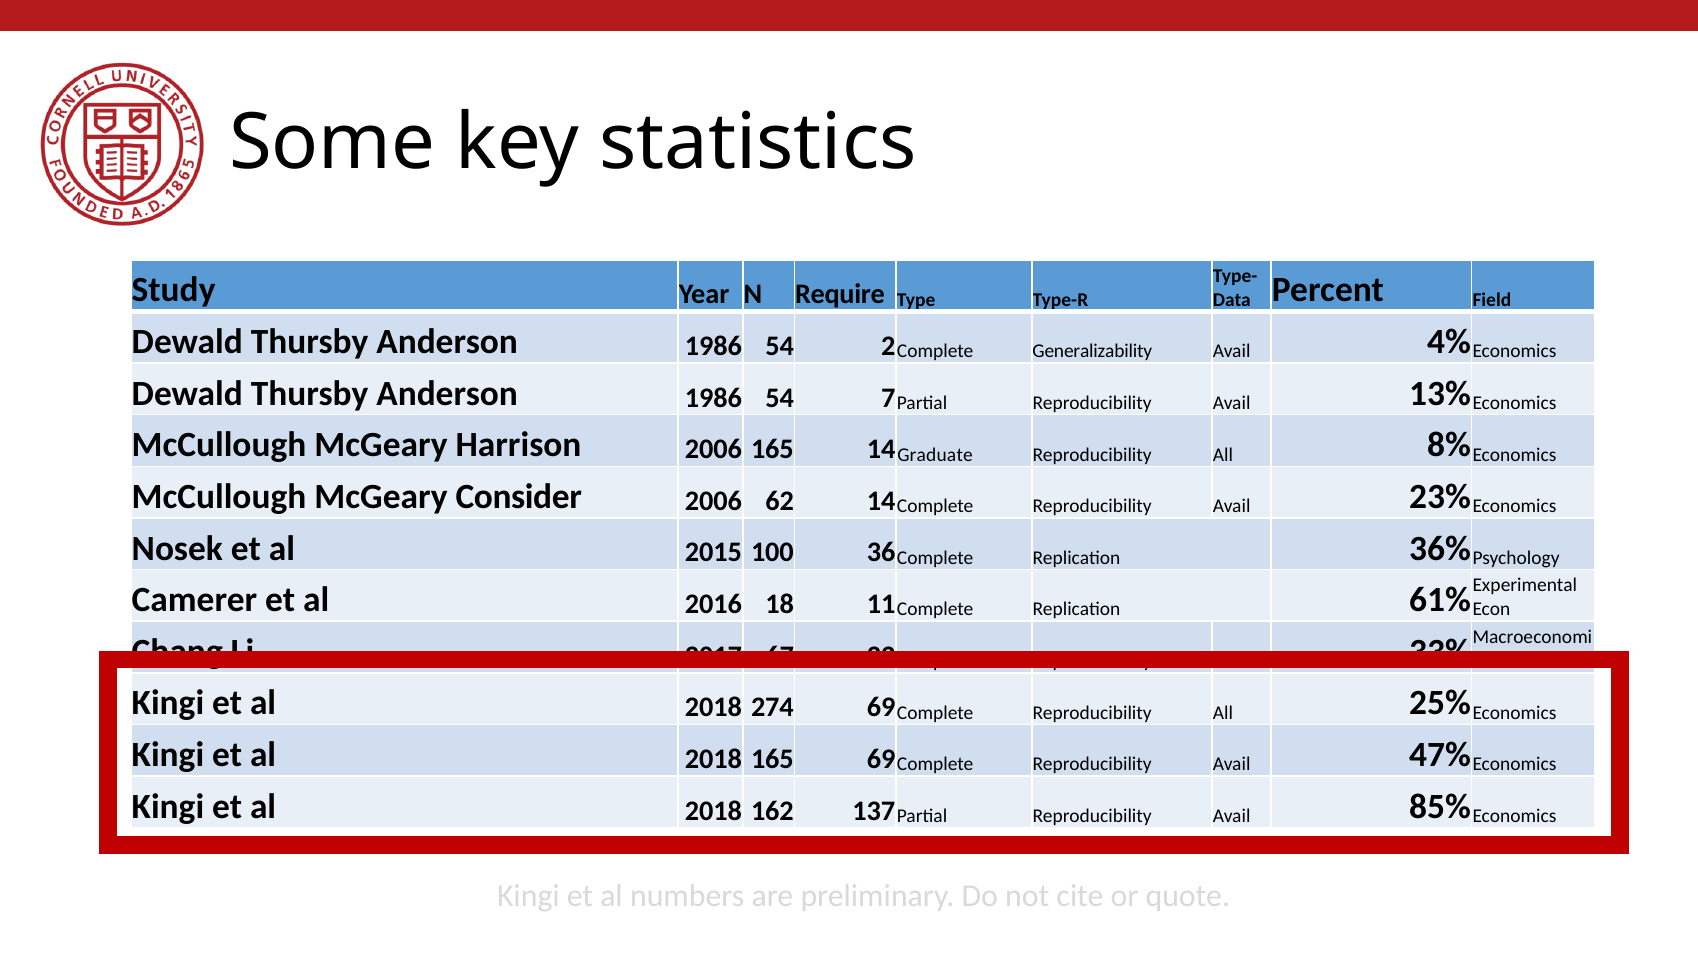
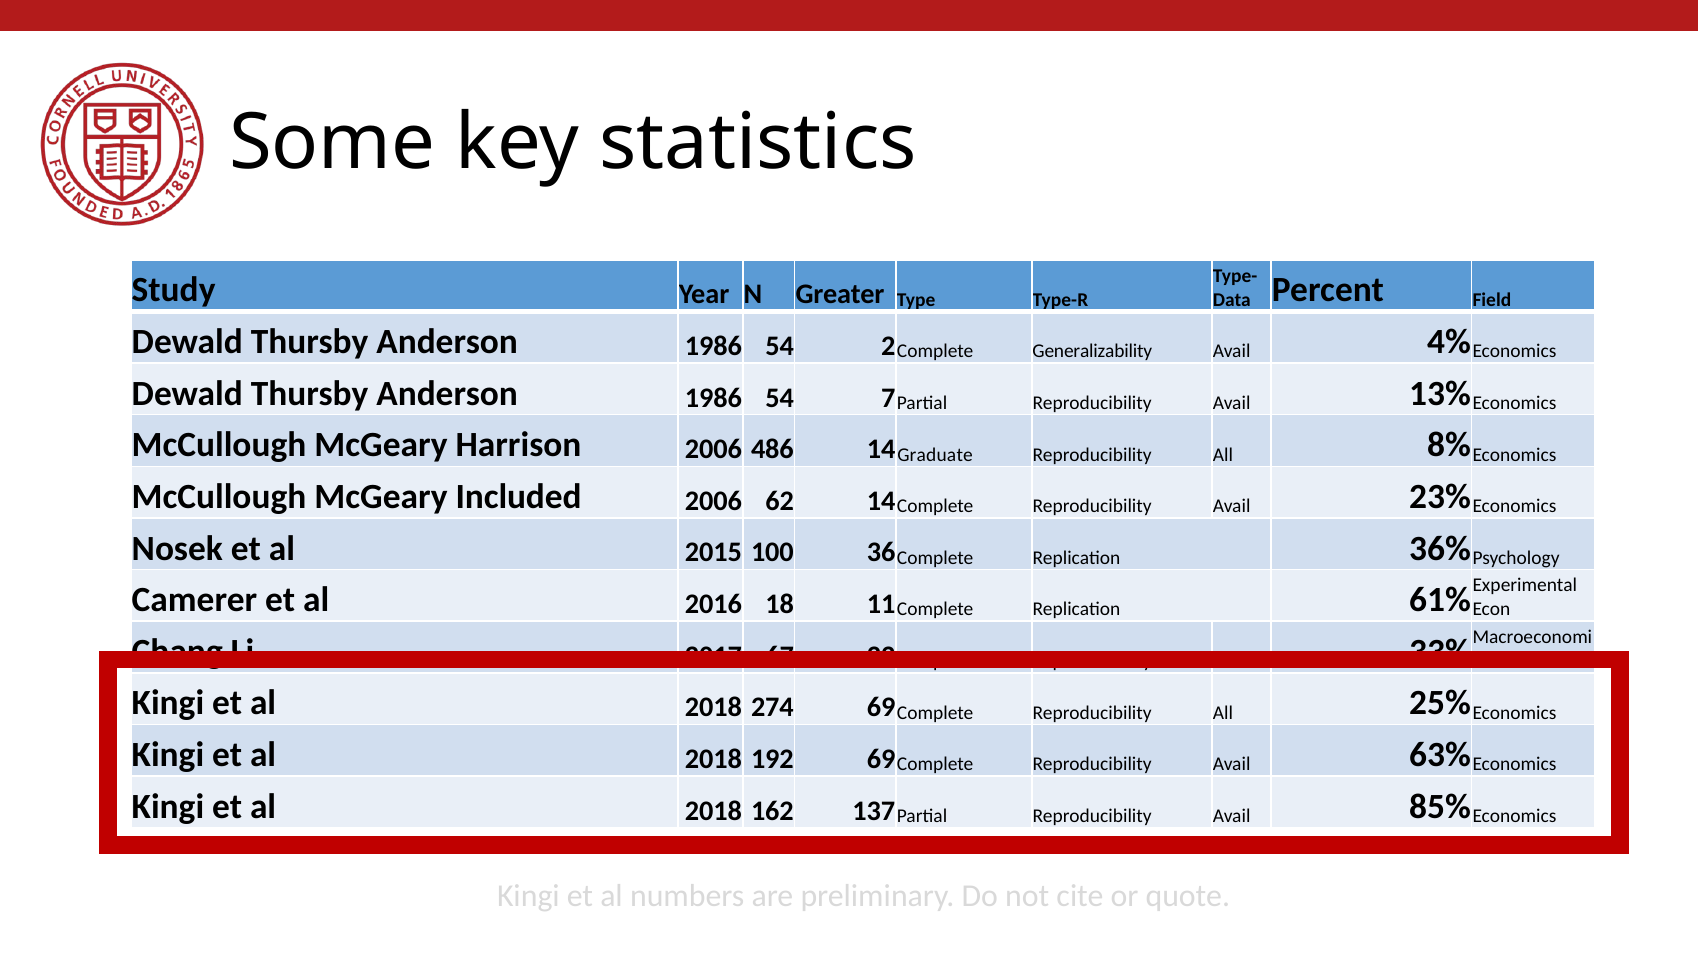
Require: Require -> Greater
2006 165: 165 -> 486
Consider: Consider -> Included
2018 165: 165 -> 192
47%: 47% -> 63%
